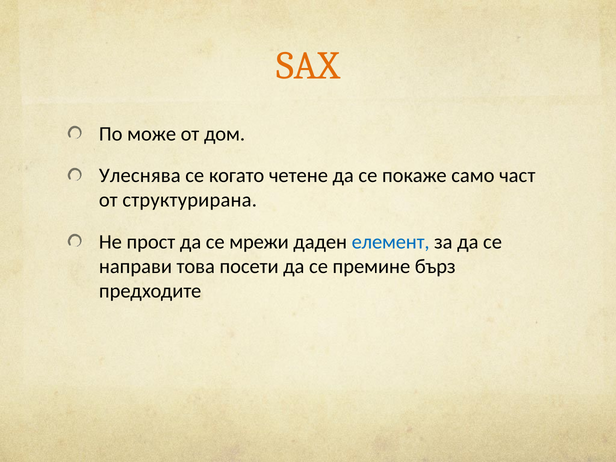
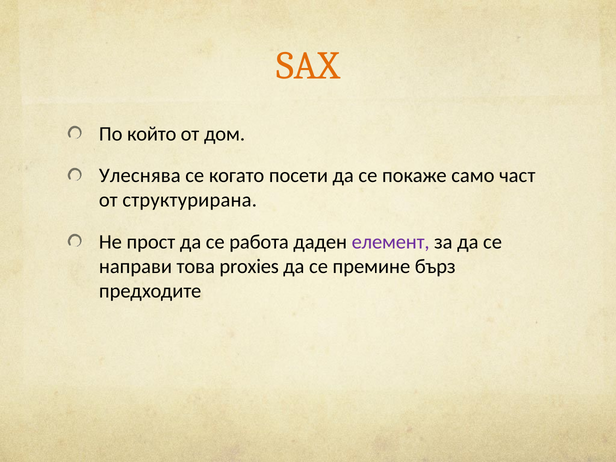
може: може -> който
четене: четене -> посети
мрежи: мрежи -> работа
елемент colour: blue -> purple
посети: посети -> proxies
